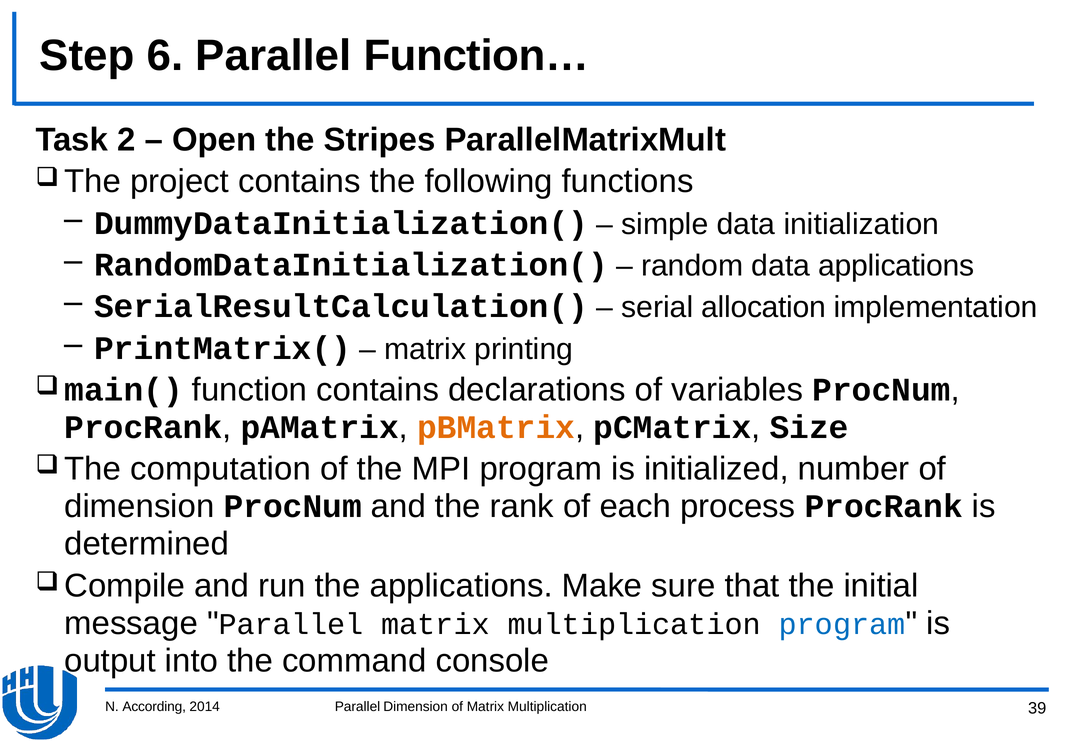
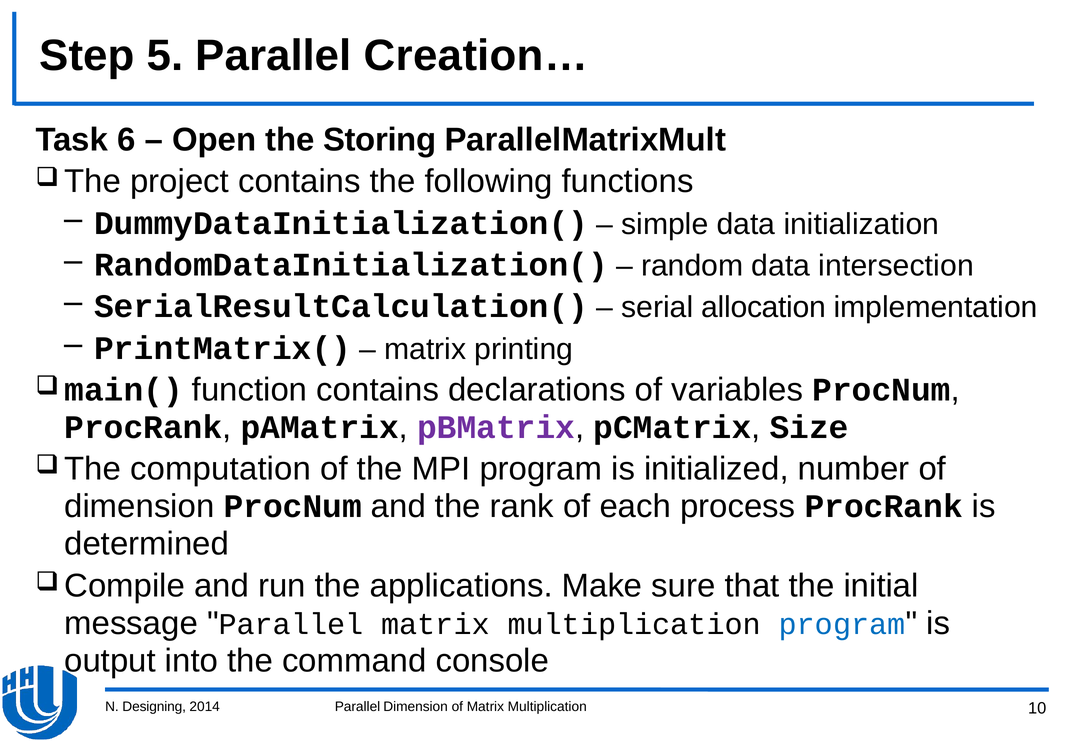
6: 6 -> 5
Function…: Function… -> Creation…
2: 2 -> 6
Stripes: Stripes -> Storing
data applications: applications -> intersection
pBMatrix colour: orange -> purple
According: According -> Designing
39: 39 -> 10
